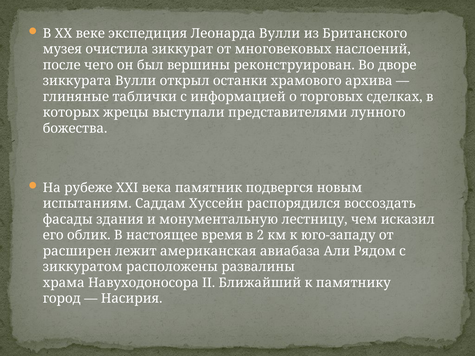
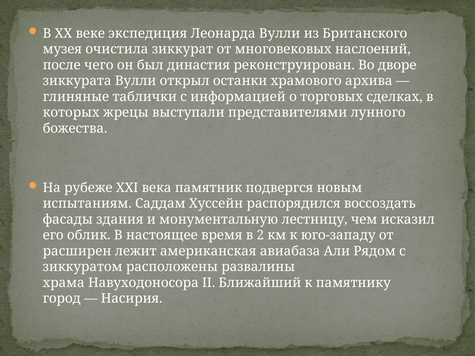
вершины: вершины -> династия
